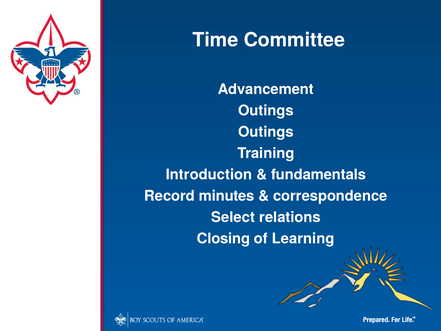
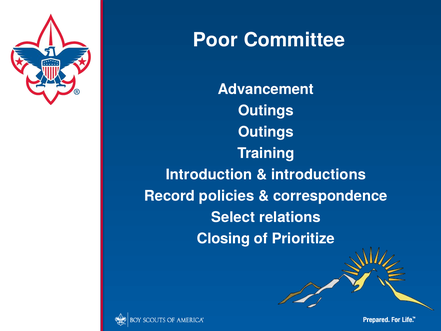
Time: Time -> Poor
fundamentals: fundamentals -> introductions
minutes: minutes -> policies
Learning: Learning -> Prioritize
